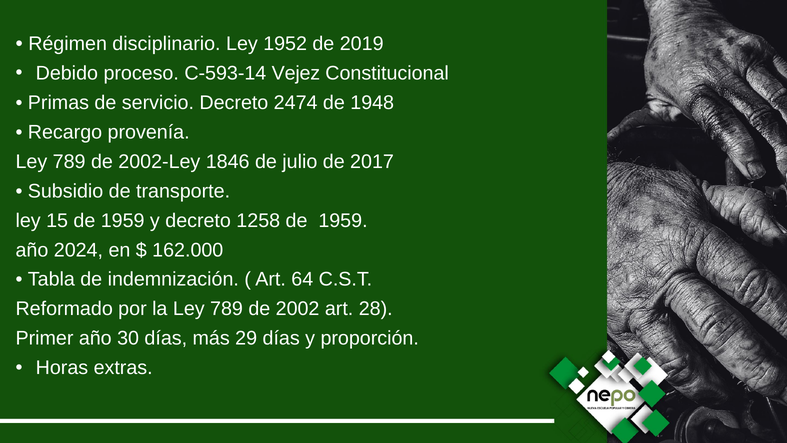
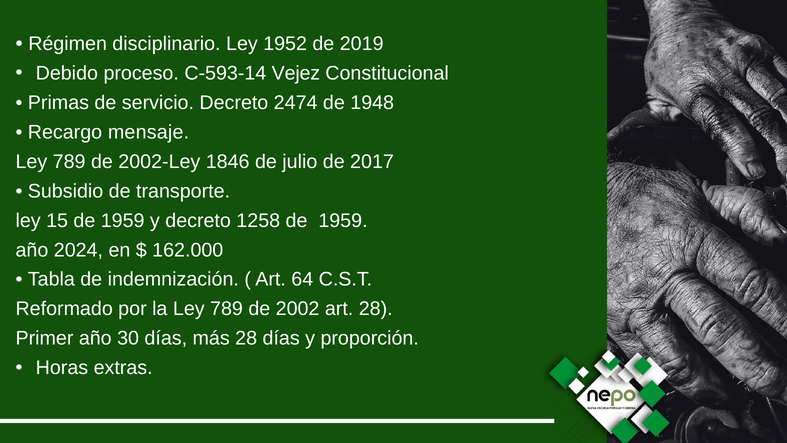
provenía: provenía -> mensaje
más 29: 29 -> 28
